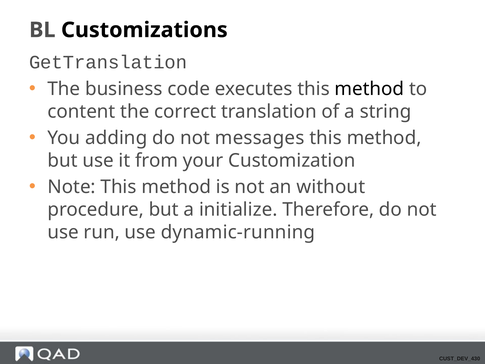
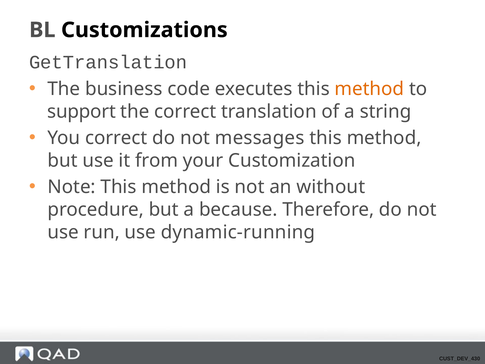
method at (369, 89) colour: black -> orange
content: content -> support
You adding: adding -> correct
initialize: initialize -> because
